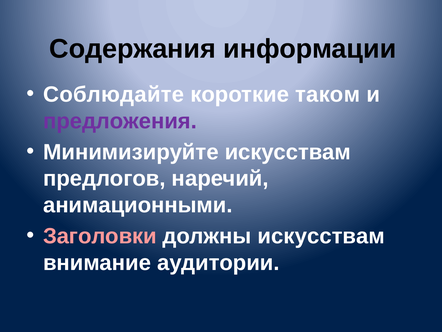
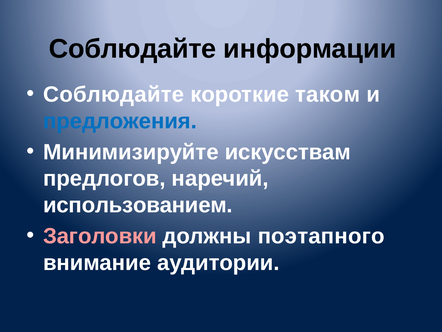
Содержания at (133, 49): Содержания -> Соблюдайте
предложения colour: purple -> blue
анимационными: анимационными -> использованием
должны искусствам: искусствам -> поэтапного
